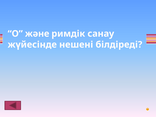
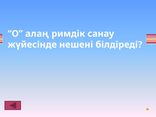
және: және -> алаң
